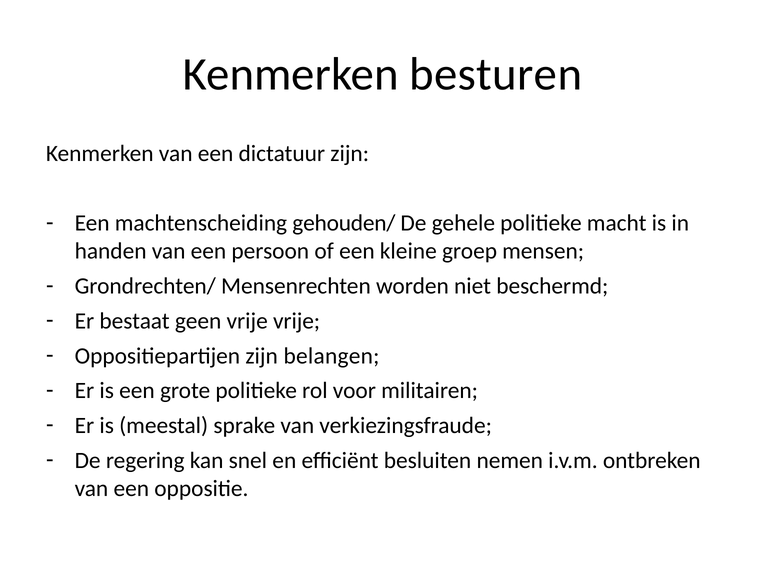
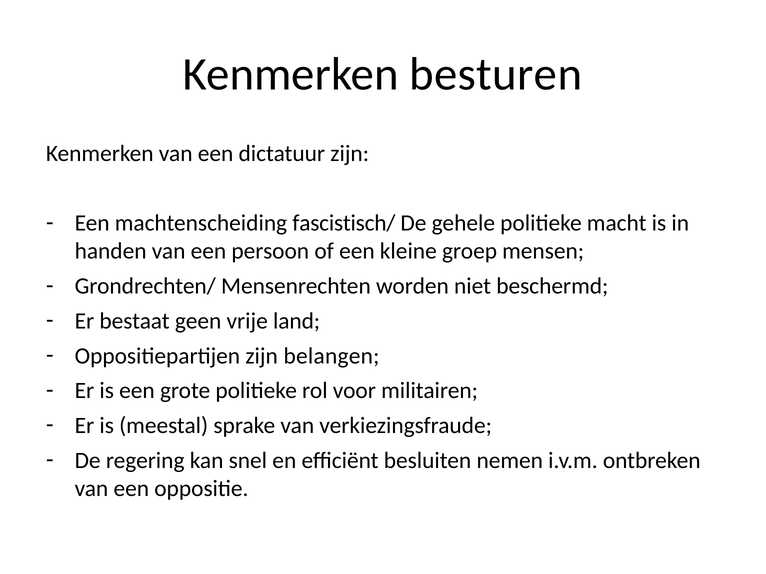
gehouden/: gehouden/ -> fascistisch/
vrije vrije: vrije -> land
